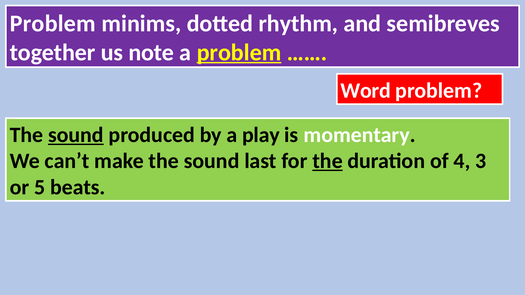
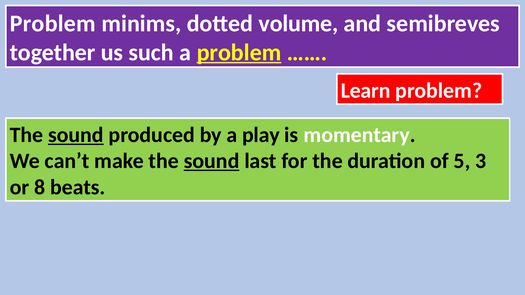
rhythm: rhythm -> volume
note: note -> such
Word: Word -> Learn
sound at (212, 161) underline: none -> present
the at (328, 161) underline: present -> none
4: 4 -> 5
5: 5 -> 8
